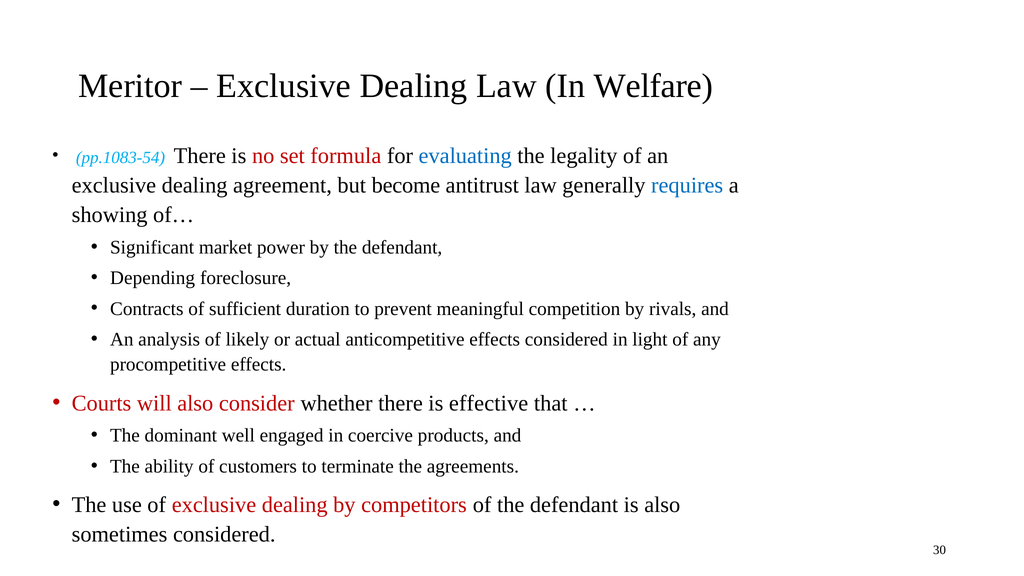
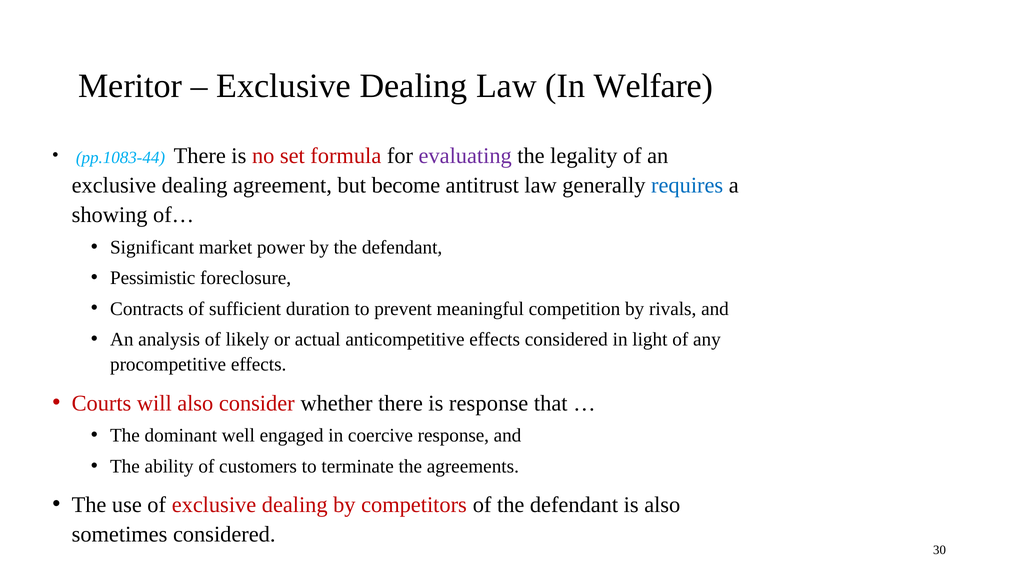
pp.1083-54: pp.1083-54 -> pp.1083-44
evaluating colour: blue -> purple
Depending: Depending -> Pessimistic
is effective: effective -> response
coercive products: products -> response
